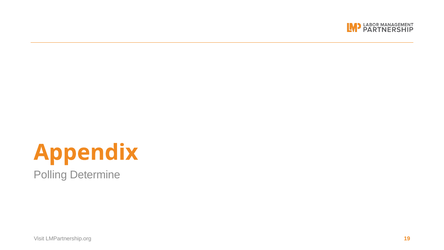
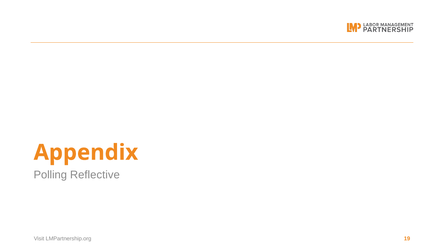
Determine: Determine -> Reflective
